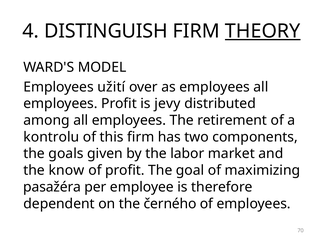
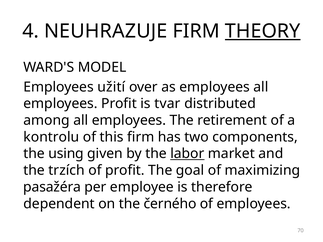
DISTINGUISH: DISTINGUISH -> NEUHRAZUJE
jevy: jevy -> tvar
goals: goals -> using
labor underline: none -> present
know: know -> trzích
